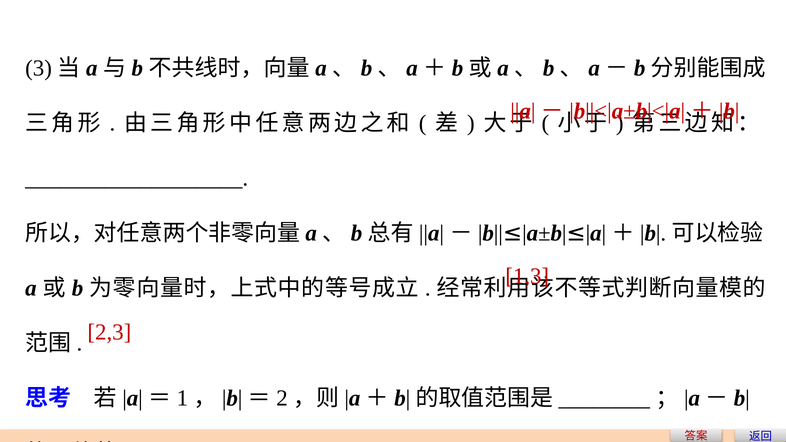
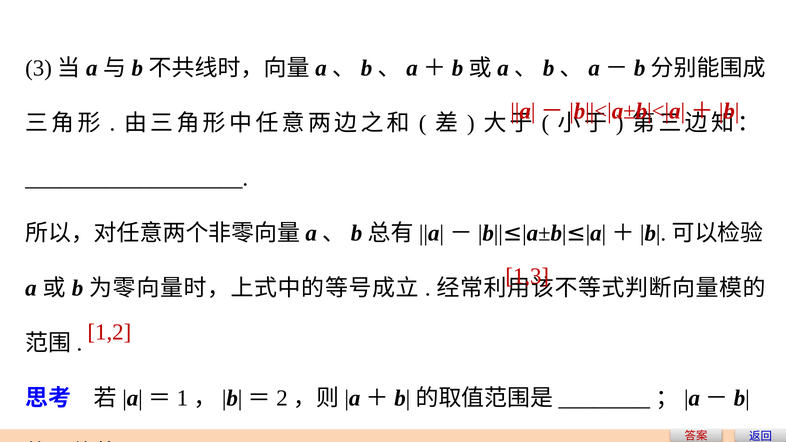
2,3: 2,3 -> 1,2
